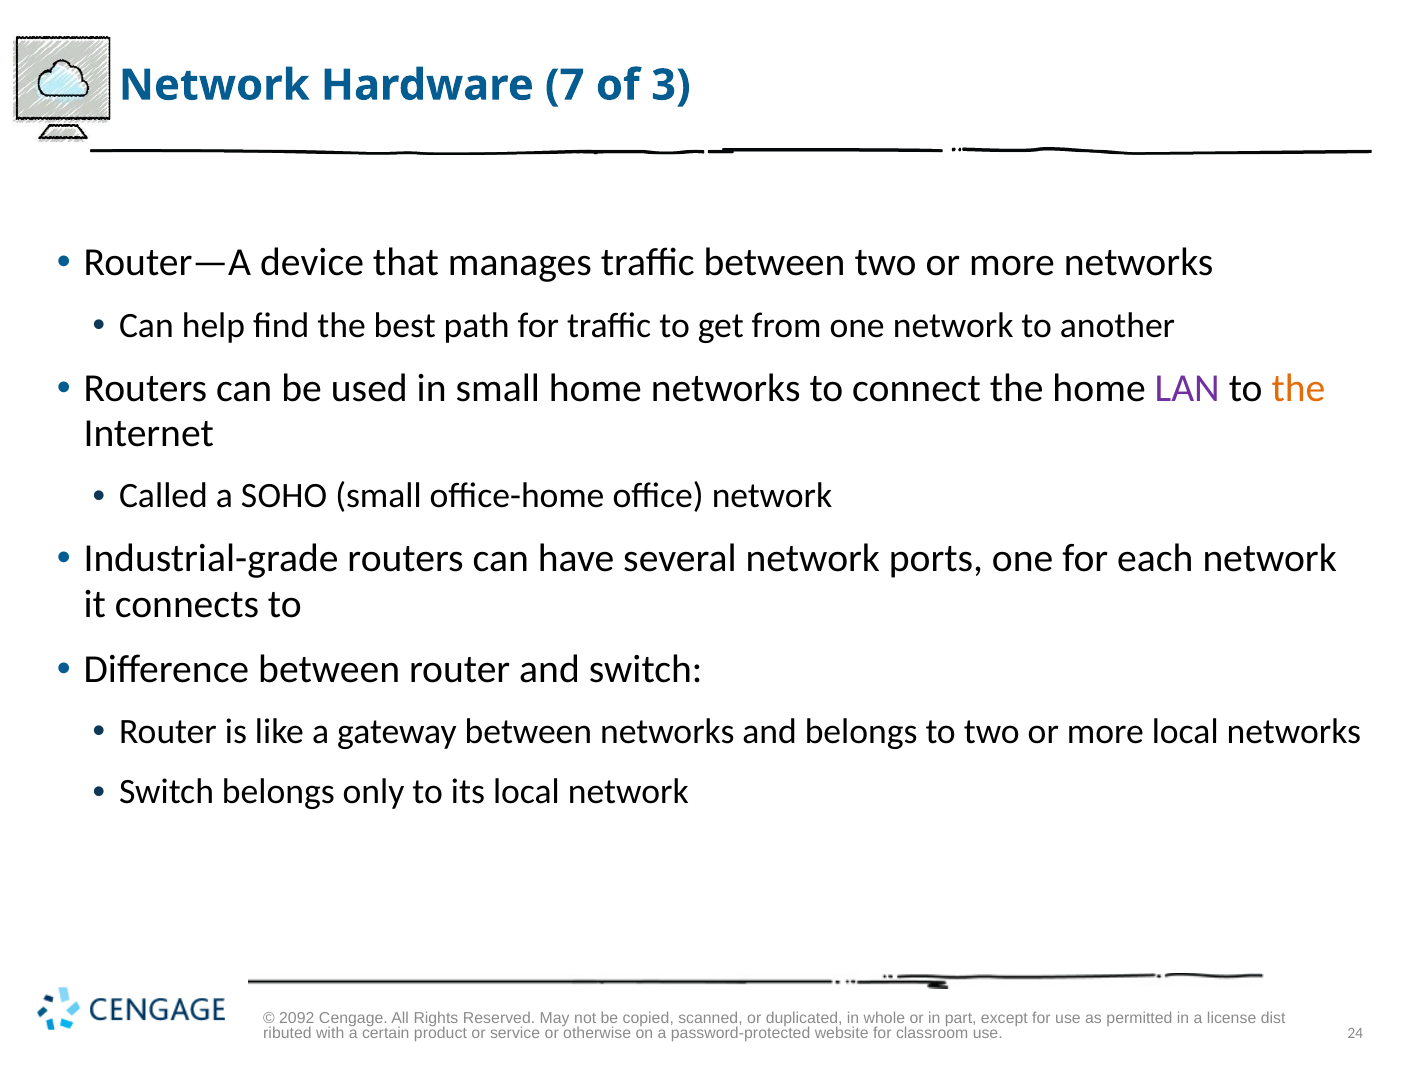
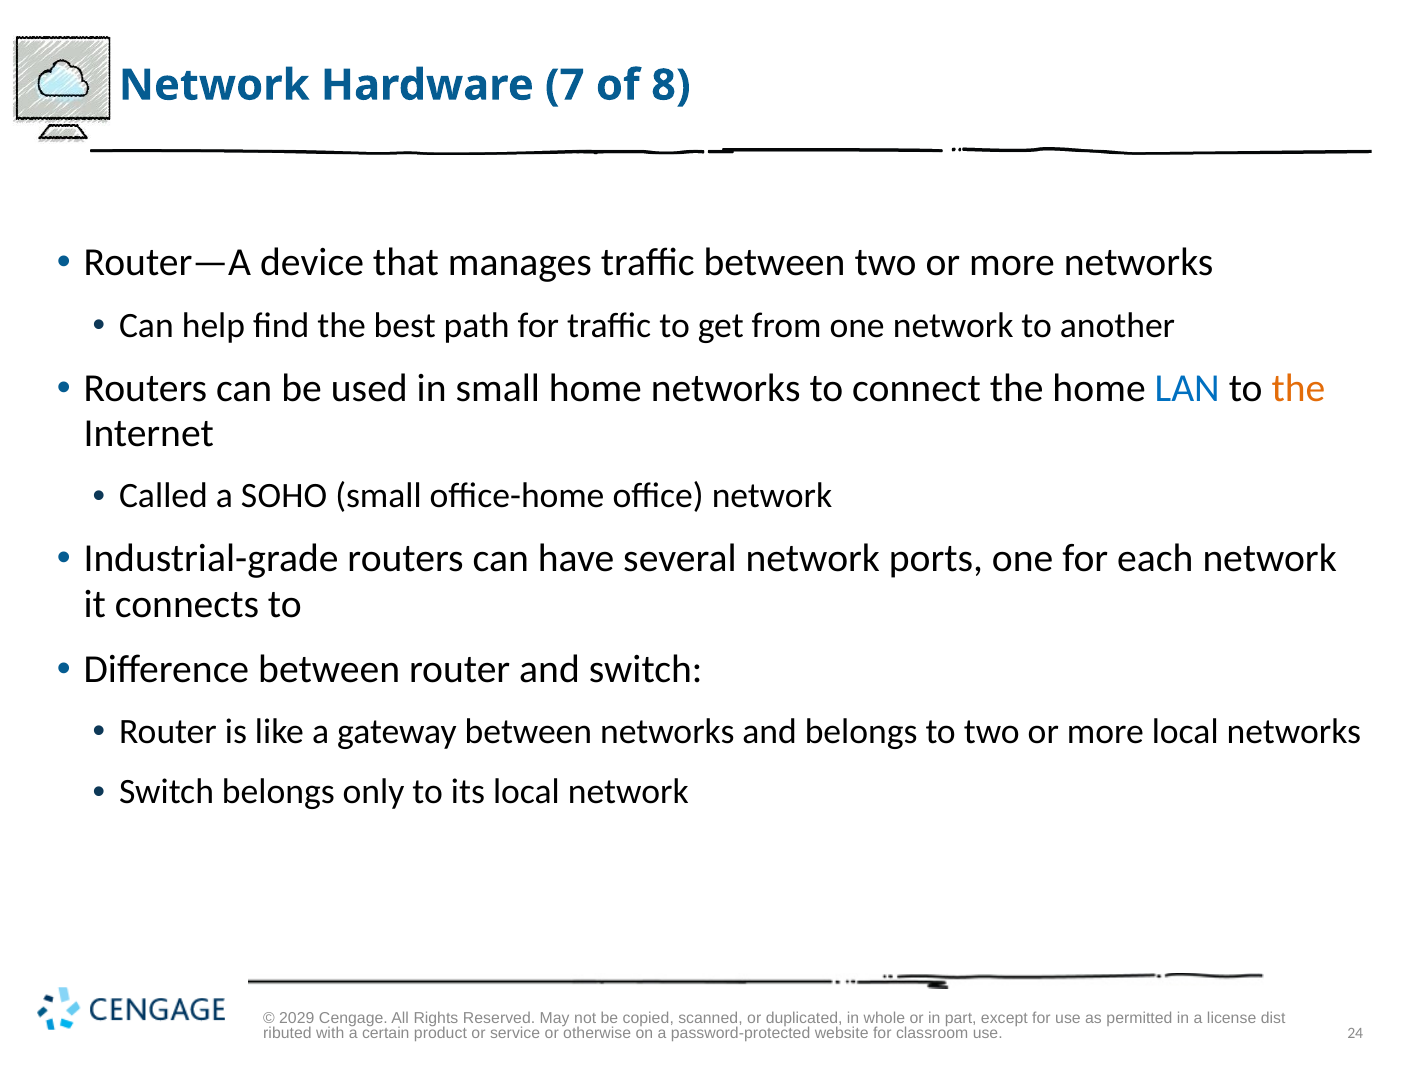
3: 3 -> 8
LAN colour: purple -> blue
2092: 2092 -> 2029
